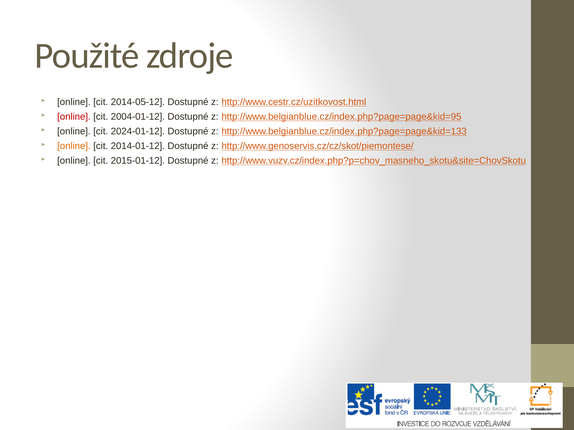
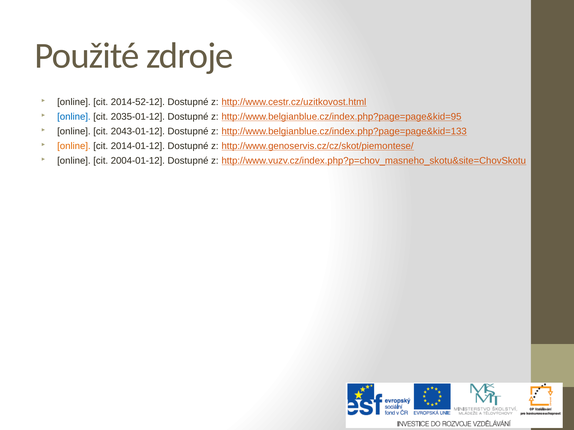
2014-05-12: 2014-05-12 -> 2014-52-12
online at (74, 117) colour: red -> blue
2004-01-12: 2004-01-12 -> 2035-01-12
2024-01-12: 2024-01-12 -> 2043-01-12
2015-01-12: 2015-01-12 -> 2004-01-12
